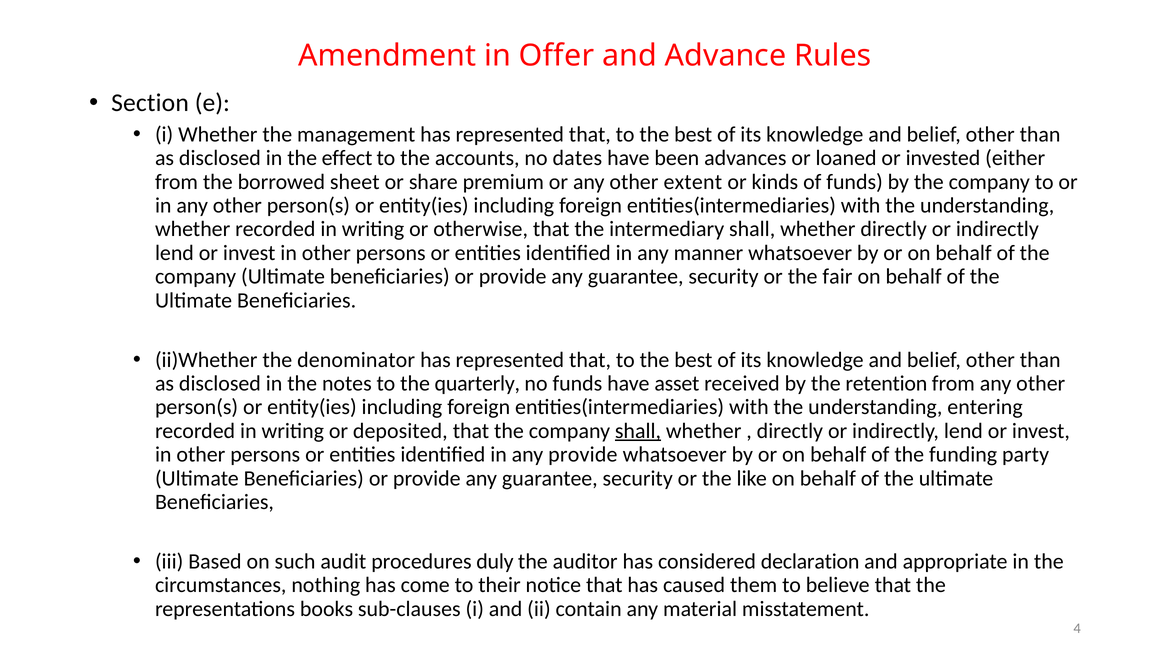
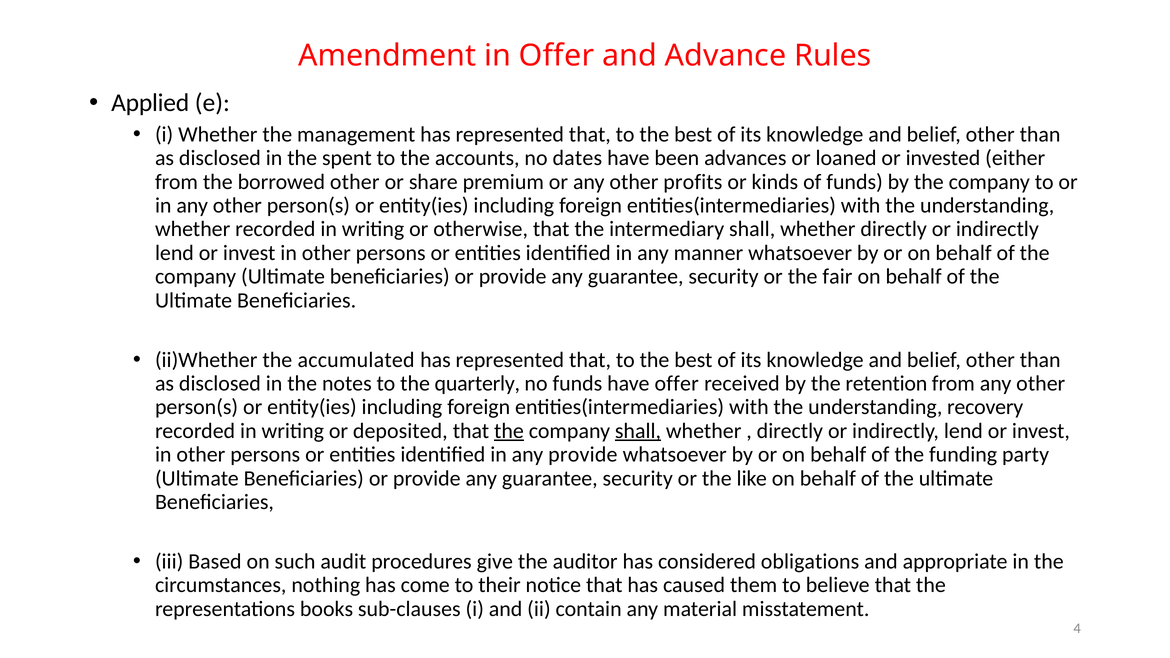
Section: Section -> Applied
effect: effect -> spent
borrowed sheet: sheet -> other
extent: extent -> profits
denominator: denominator -> accumulated
have asset: asset -> offer
entering: entering -> recovery
the at (509, 431) underline: none -> present
duly: duly -> give
declaration: declaration -> obligations
